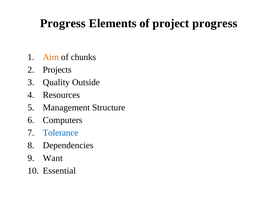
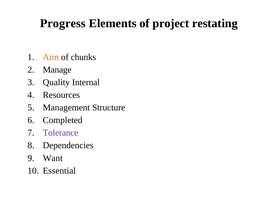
project progress: progress -> restating
Projects: Projects -> Manage
Outside: Outside -> Internal
Computers: Computers -> Completed
Tolerance colour: blue -> purple
